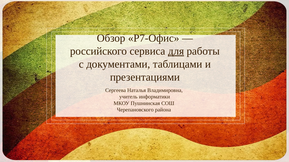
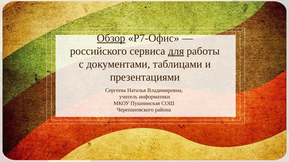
Обзор underline: none -> present
